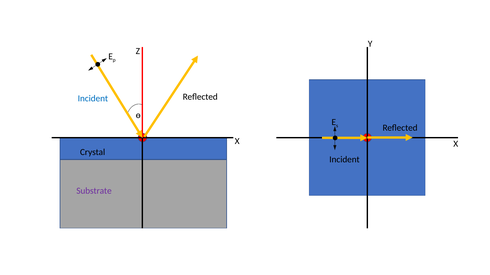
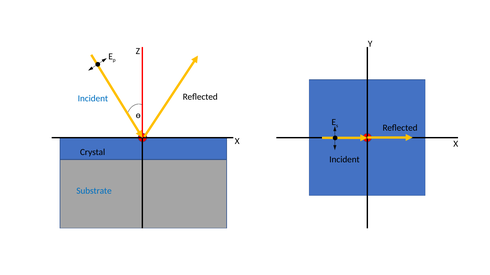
Substrate colour: purple -> blue
